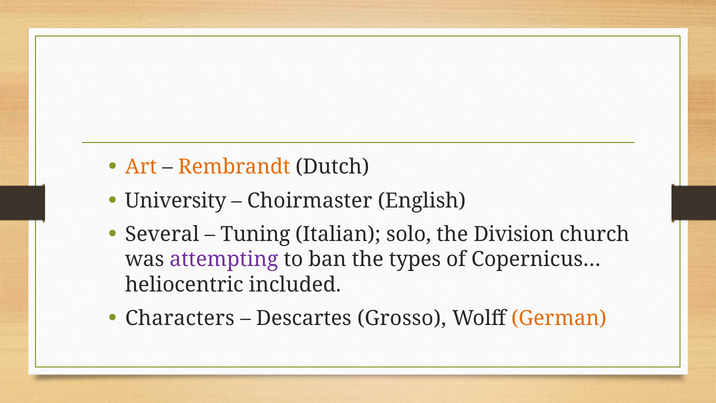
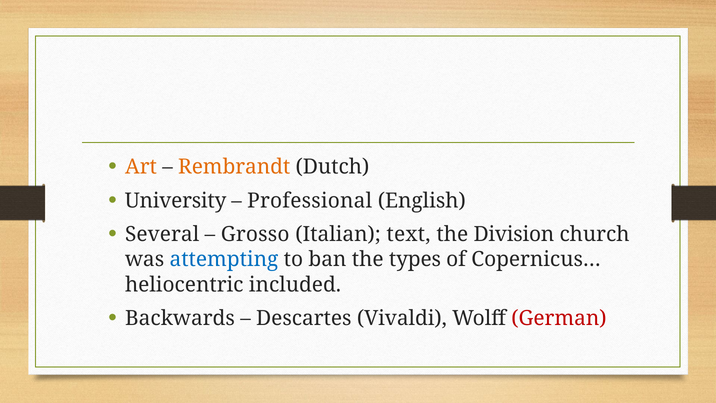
Choirmaster: Choirmaster -> Professional
Tuning: Tuning -> Grosso
solo: solo -> text
attempting colour: purple -> blue
Characters: Characters -> Backwards
Grosso: Grosso -> Vivaldi
German colour: orange -> red
